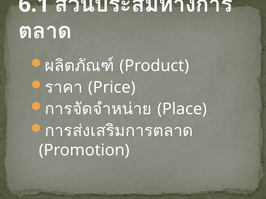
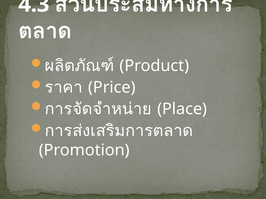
6.1: 6.1 -> 4.3
